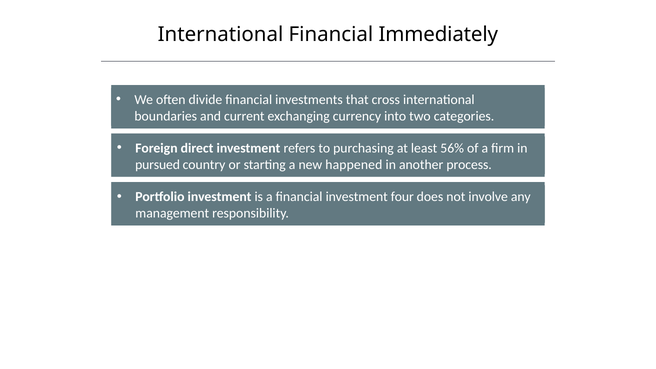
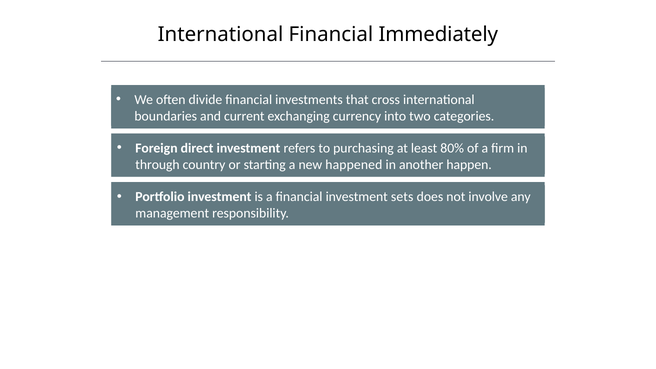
56%: 56% -> 80%
pursued: pursued -> through
process: process -> happen
four: four -> sets
